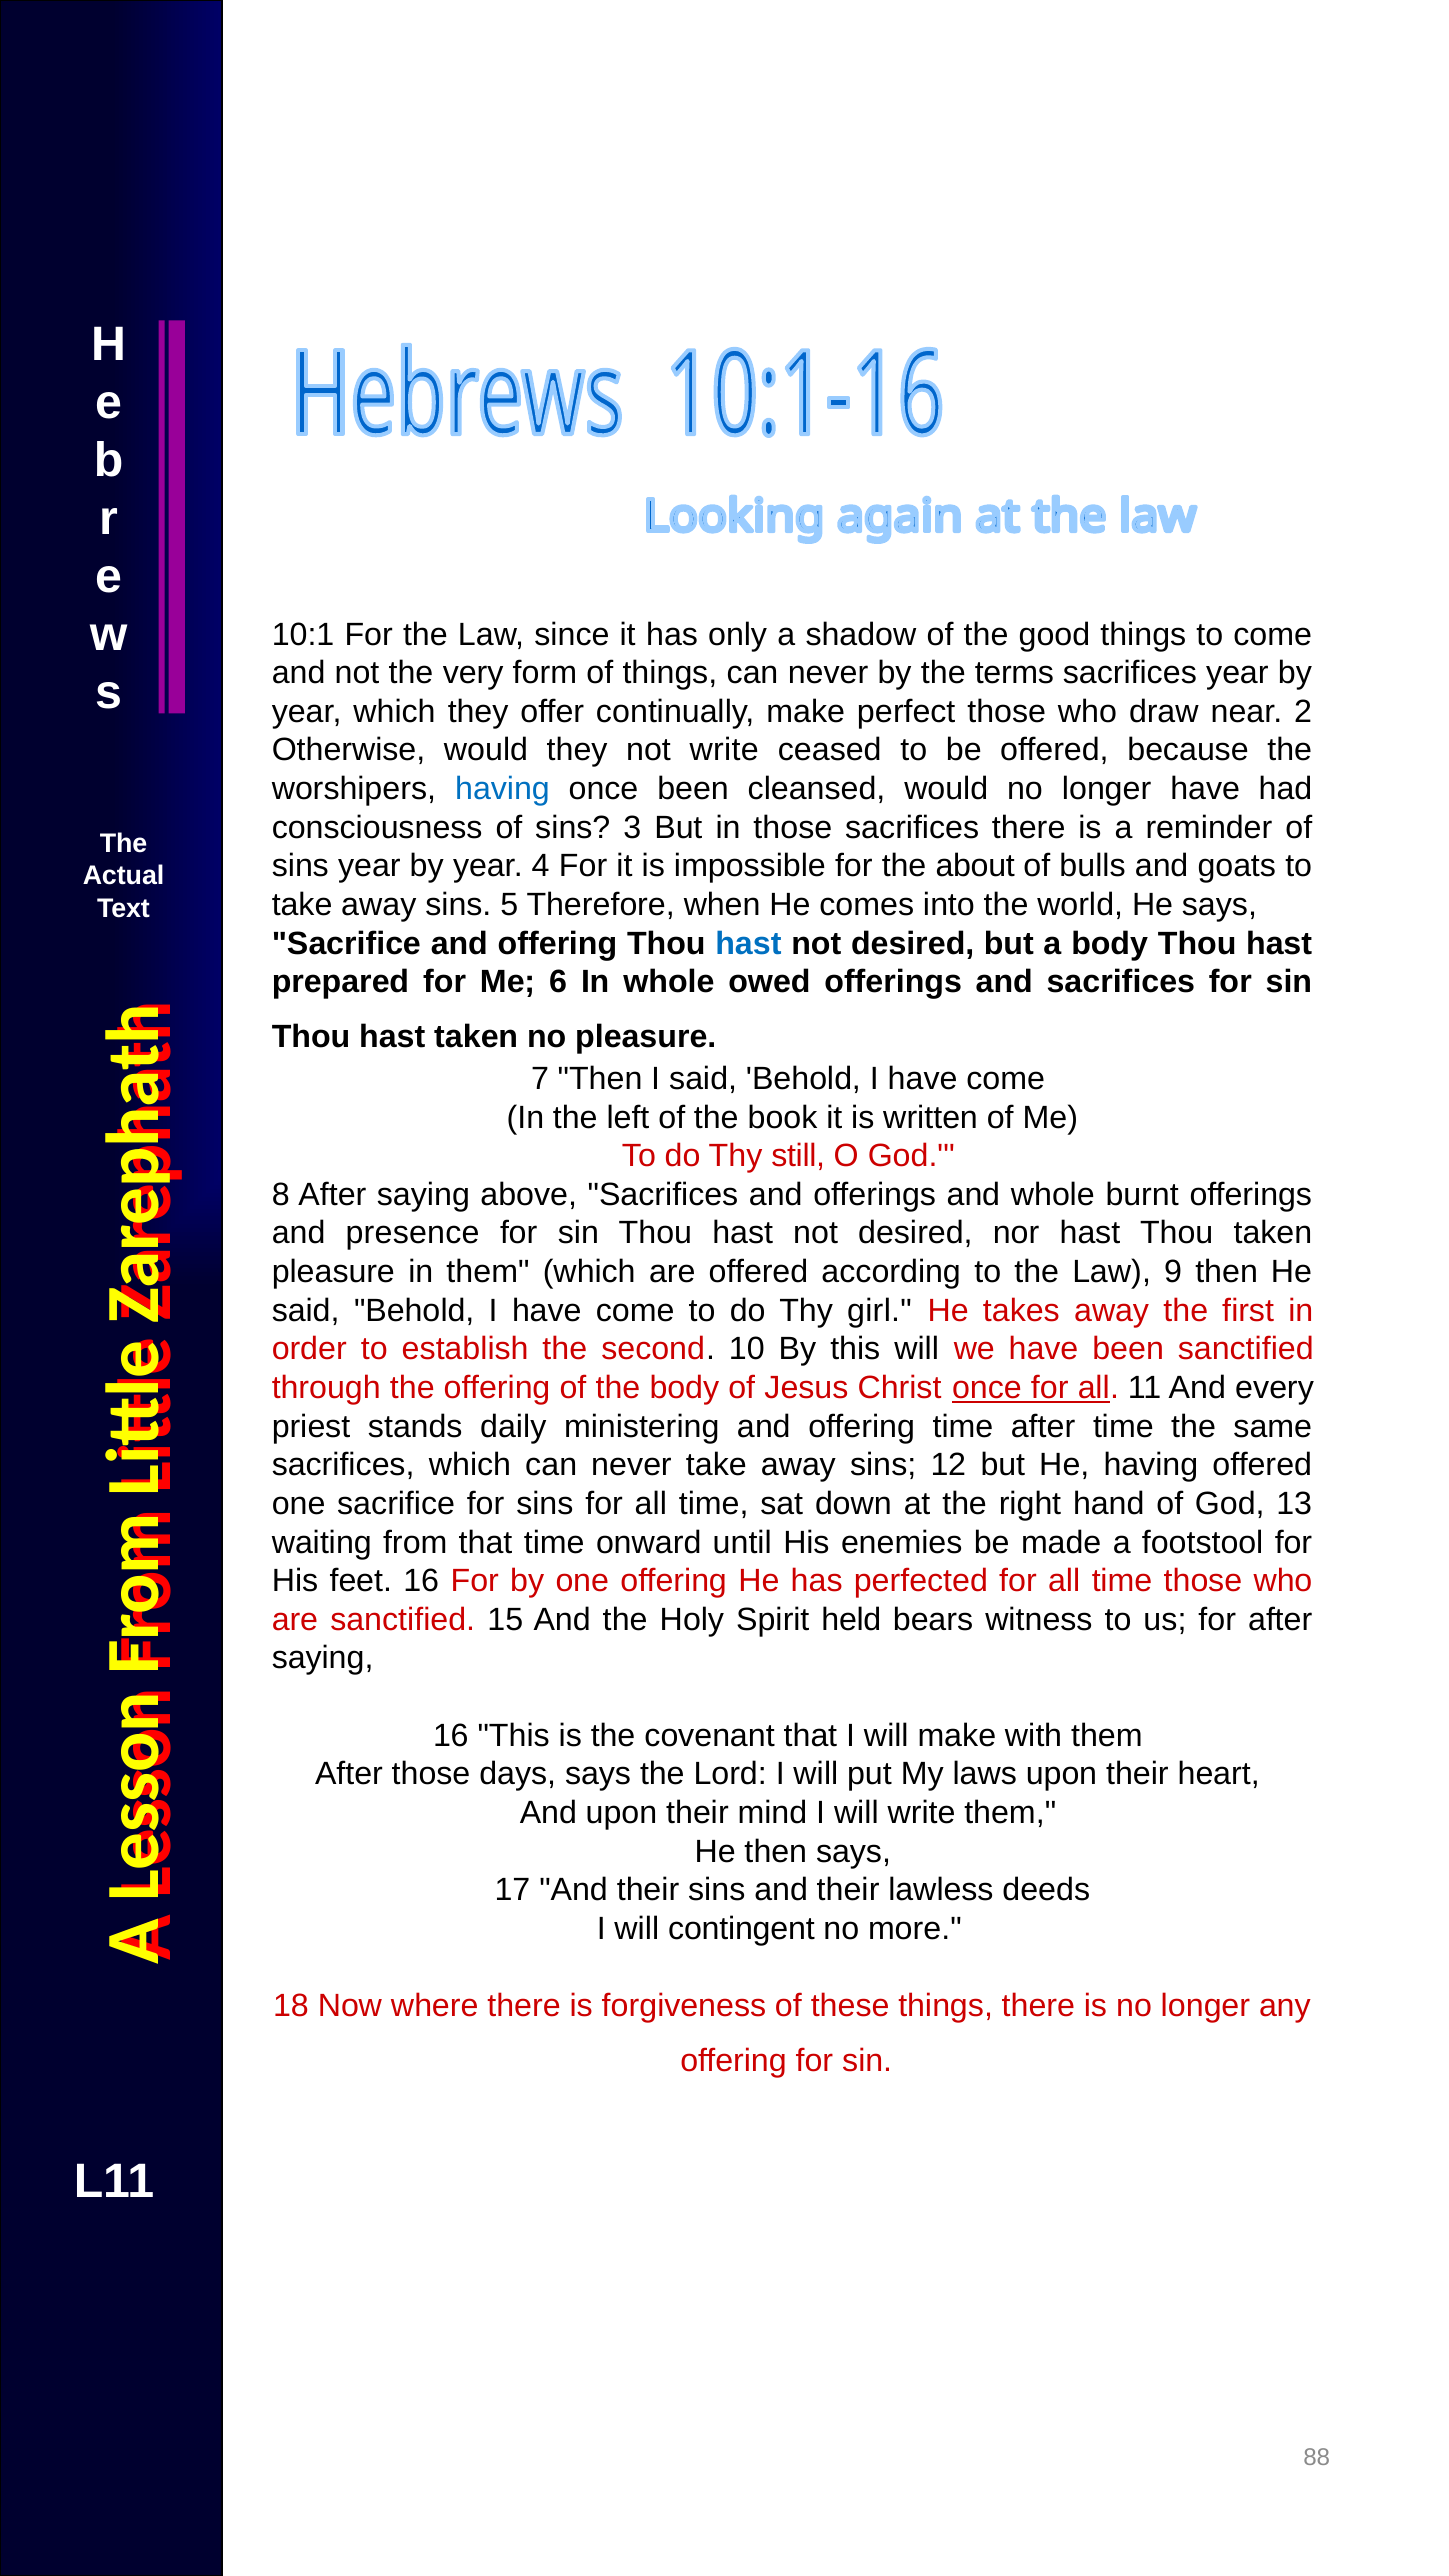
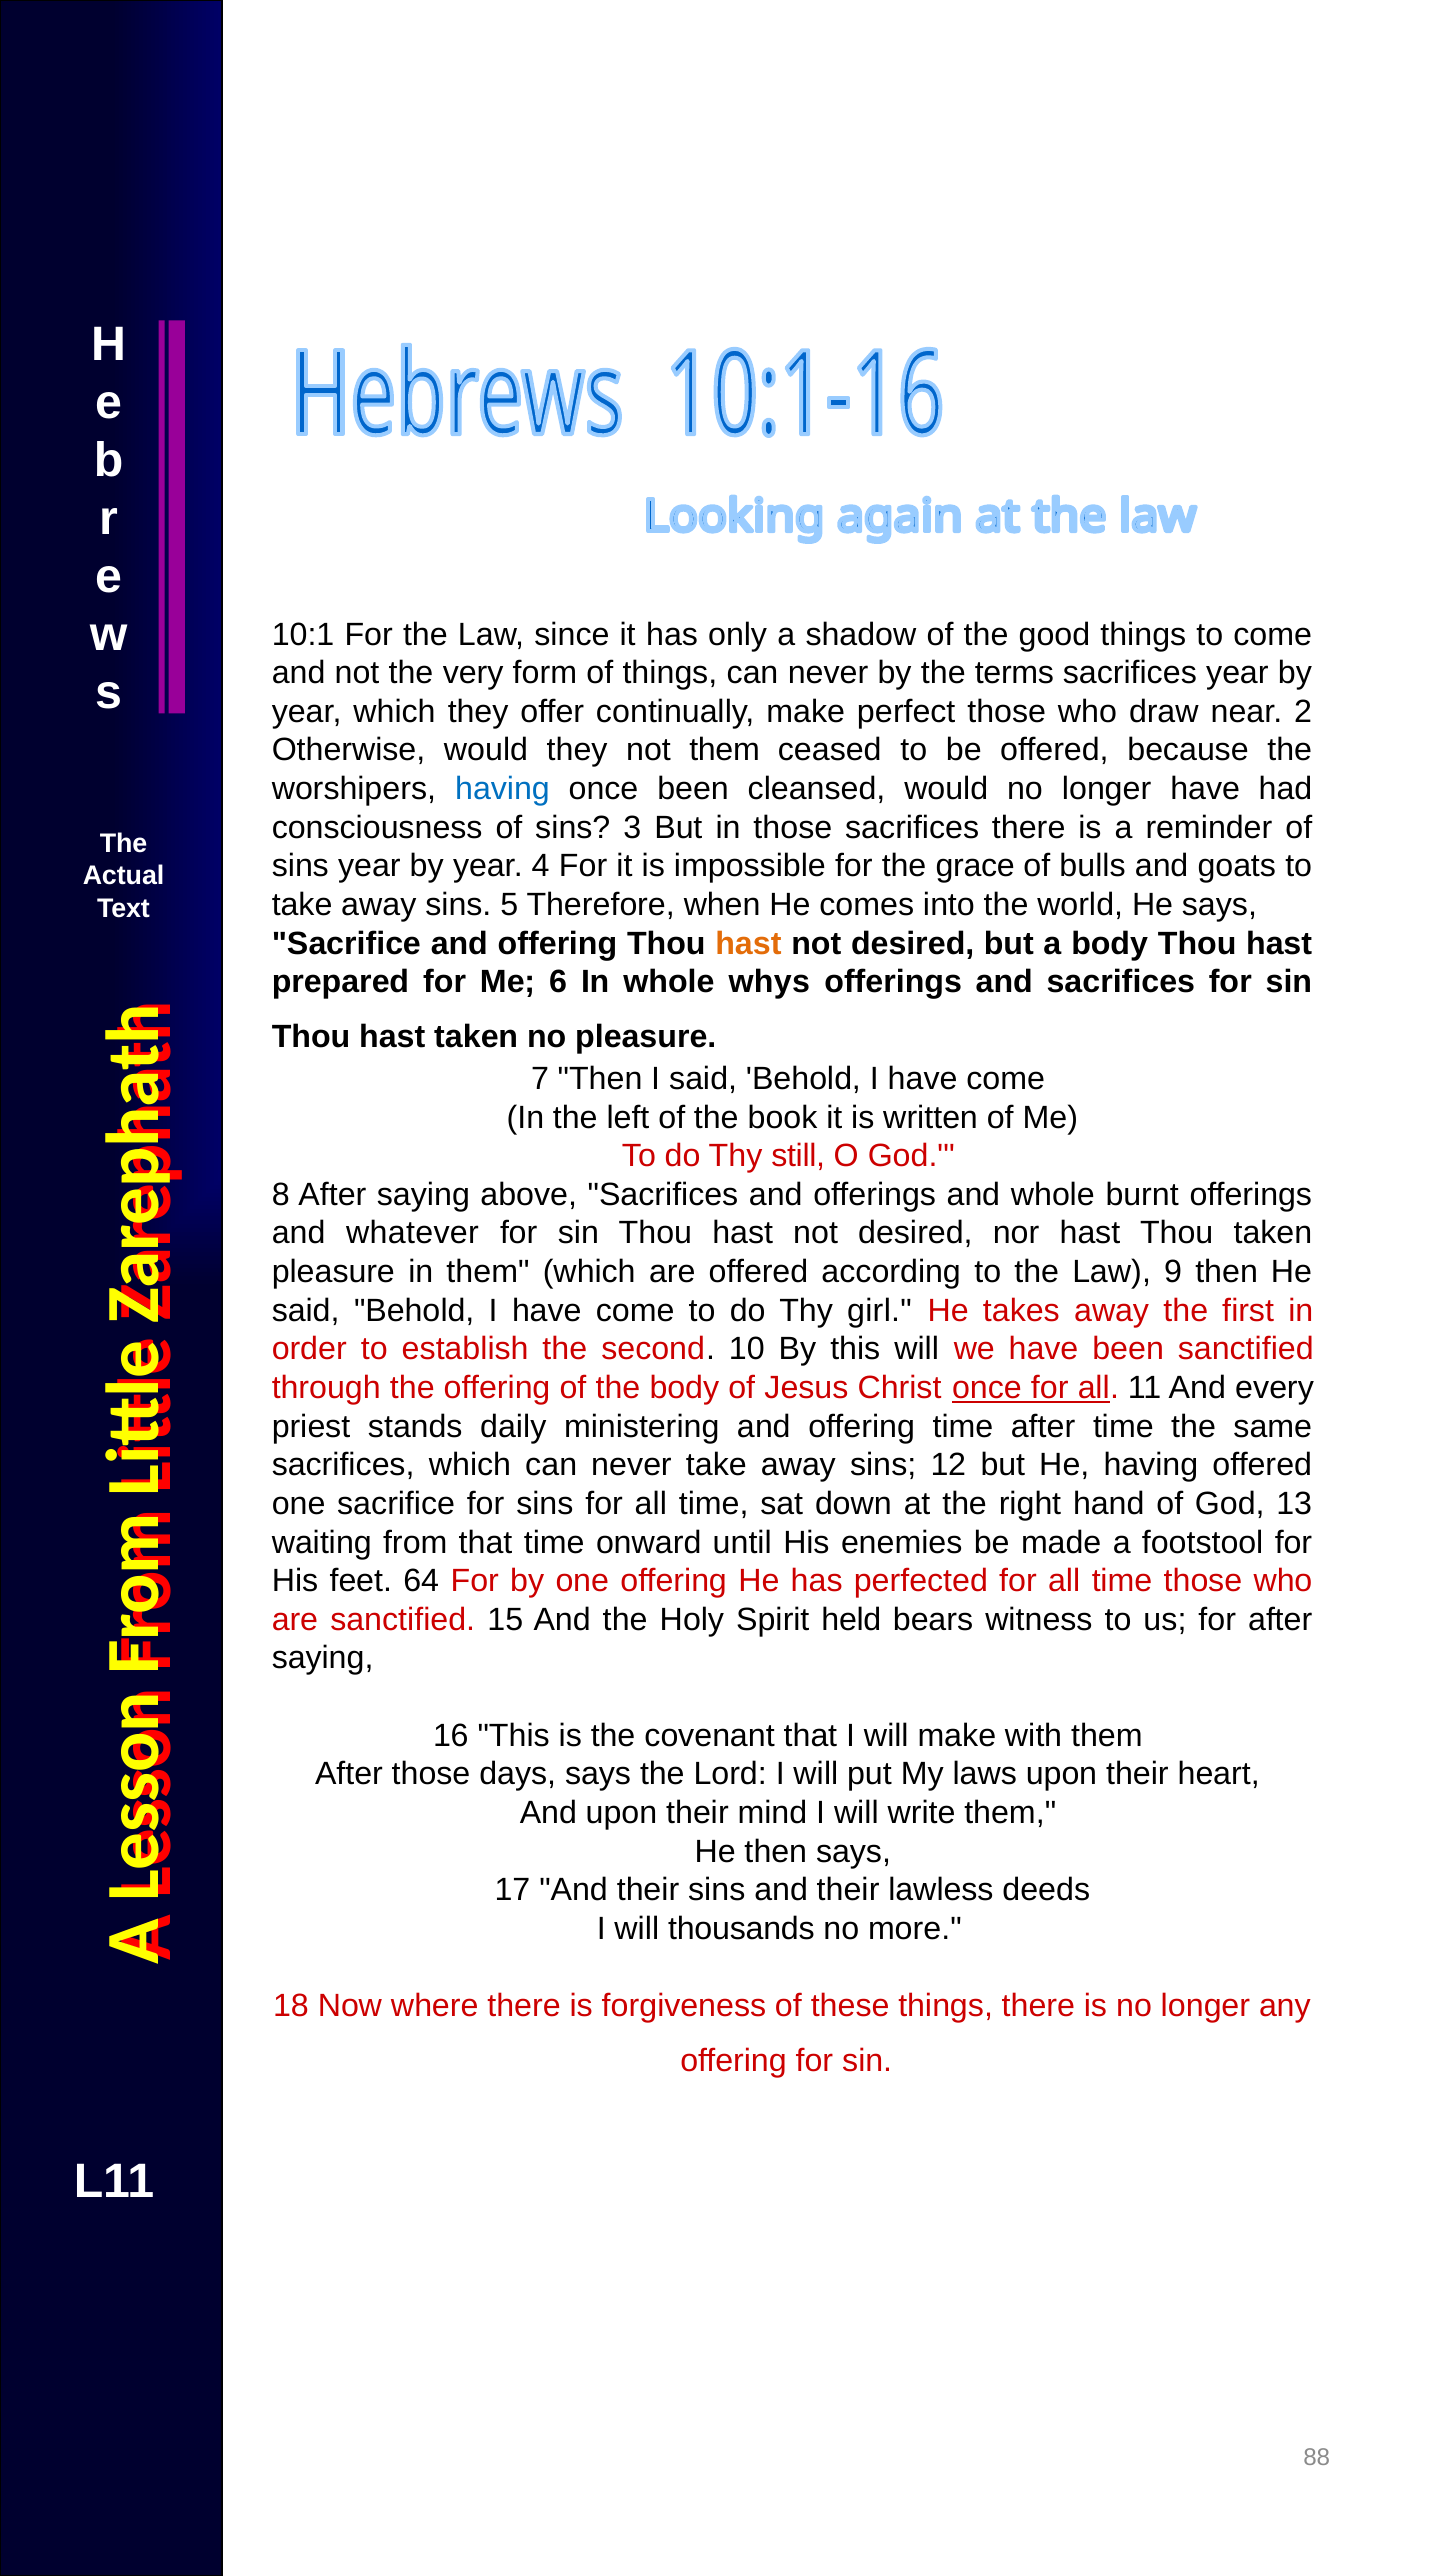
not write: write -> them
about: about -> grace
hast at (748, 944) colour: blue -> orange
owed: owed -> whys
presence: presence -> whatever
feet 16: 16 -> 64
contingent: contingent -> thousands
